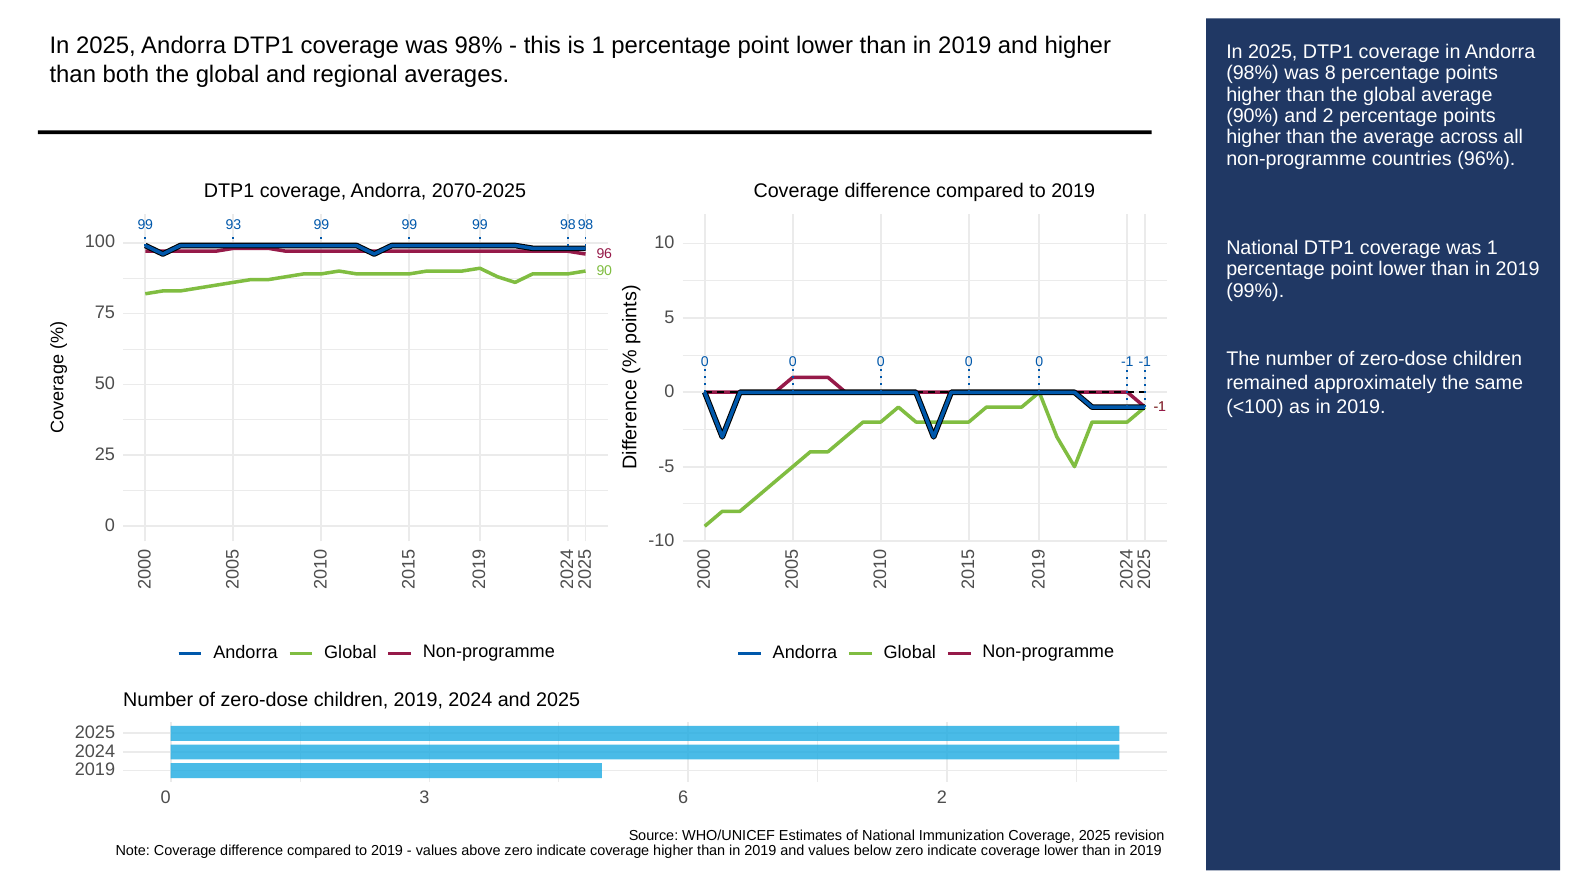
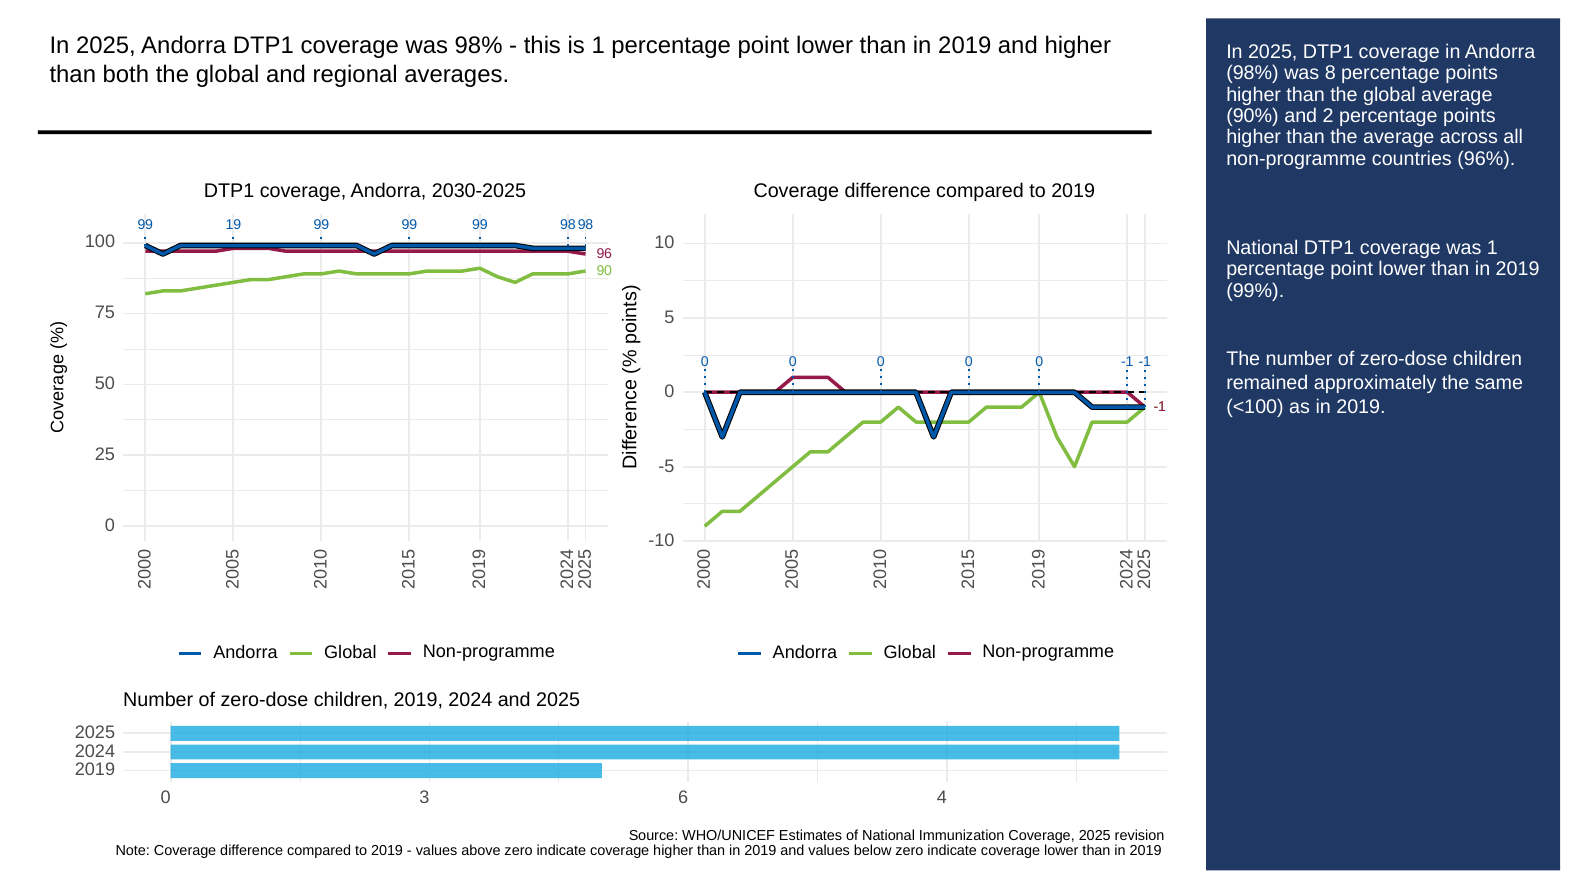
2070-2025: 2070-2025 -> 2030-2025
93: 93 -> 19
6 2: 2 -> 4
